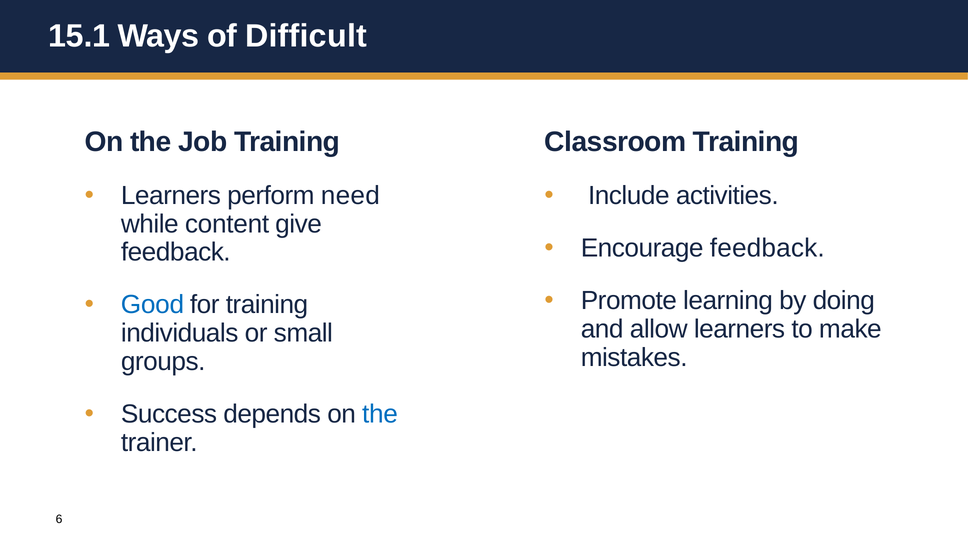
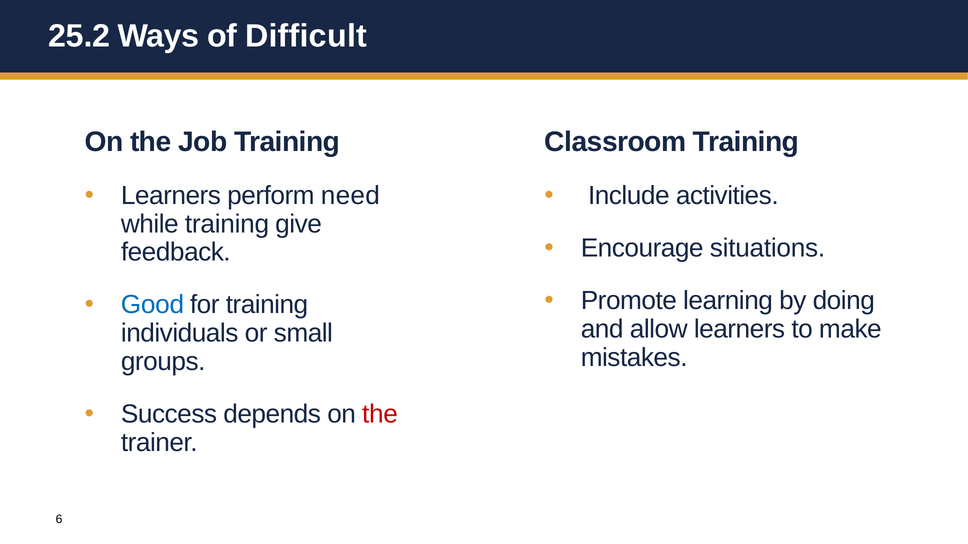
15.1: 15.1 -> 25.2
while content: content -> training
Encourage feedback: feedback -> situations
the at (380, 414) colour: blue -> red
